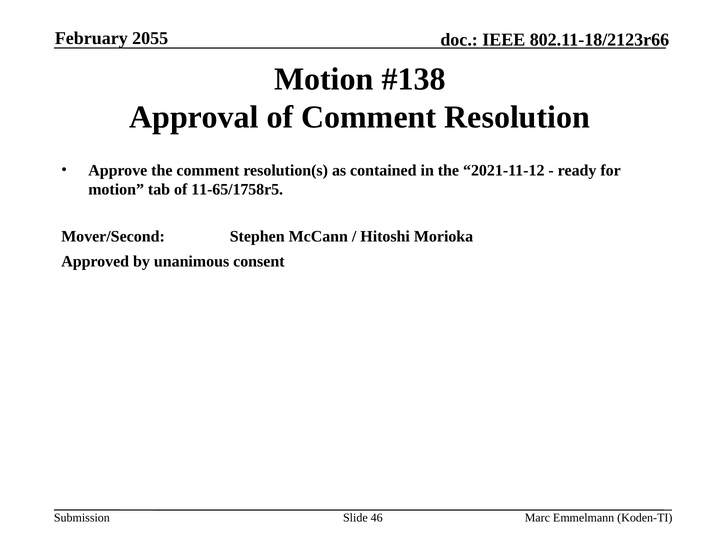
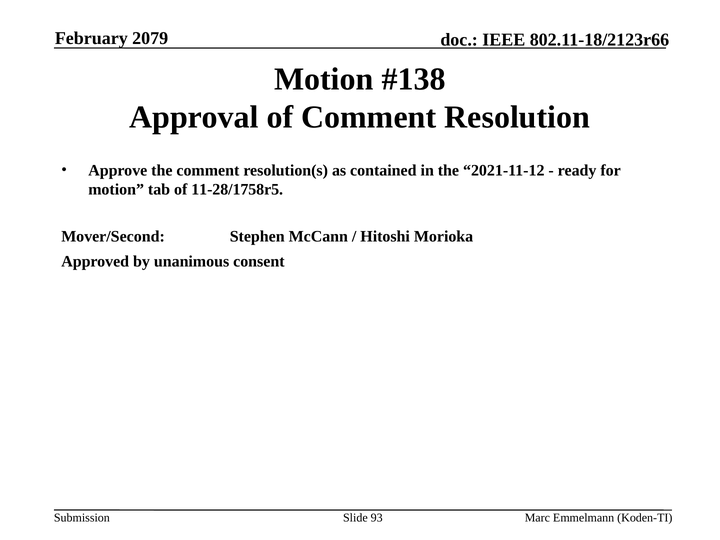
2055: 2055 -> 2079
11-65/1758r5: 11-65/1758r5 -> 11-28/1758r5
46: 46 -> 93
